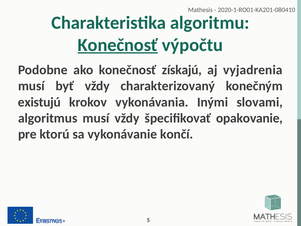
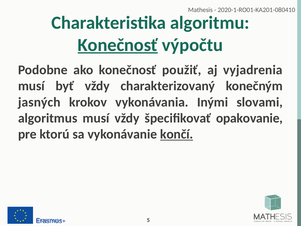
získajú: získajú -> použiť
existujú: existujú -> jasných
končí underline: none -> present
